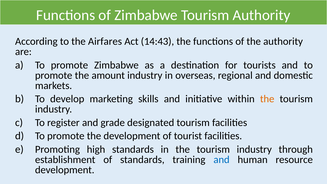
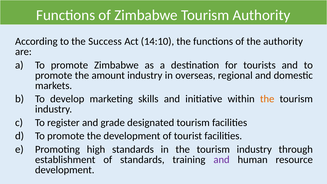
Airfares: Airfares -> Success
14:43: 14:43 -> 14:10
and at (222, 159) colour: blue -> purple
